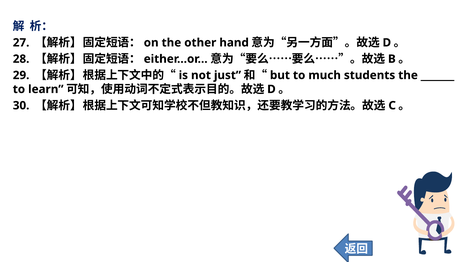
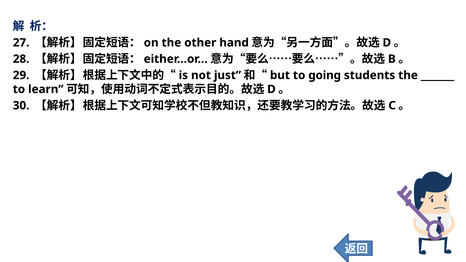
much: much -> going
